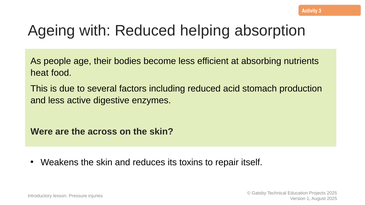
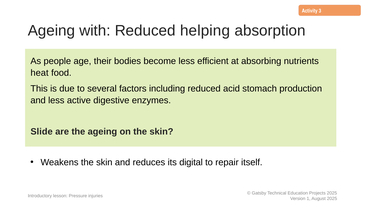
Were: Were -> Slide
the across: across -> ageing
toxins: toxins -> digital
